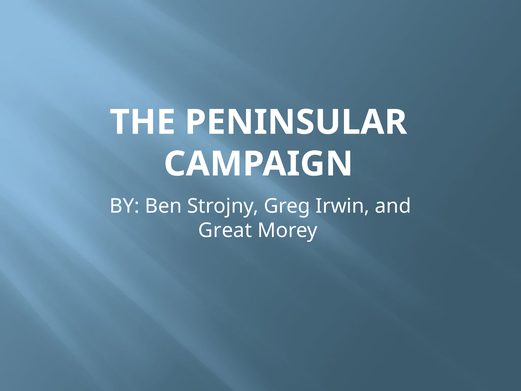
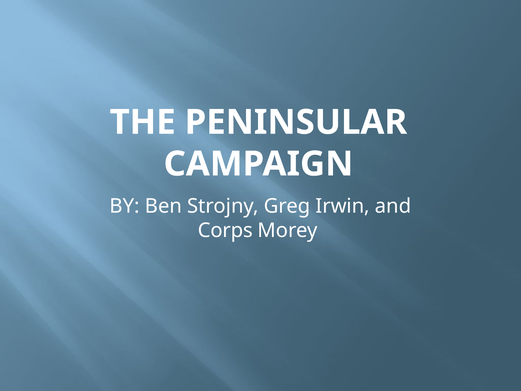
Great: Great -> Corps
